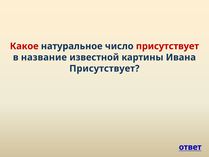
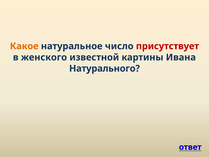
Какое colour: red -> orange
название: название -> женского
Присутствует at (104, 68): Присутствует -> Натурального
